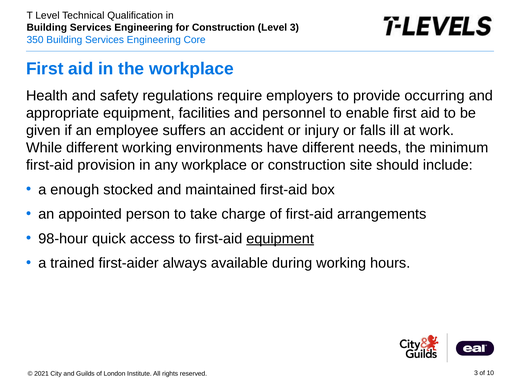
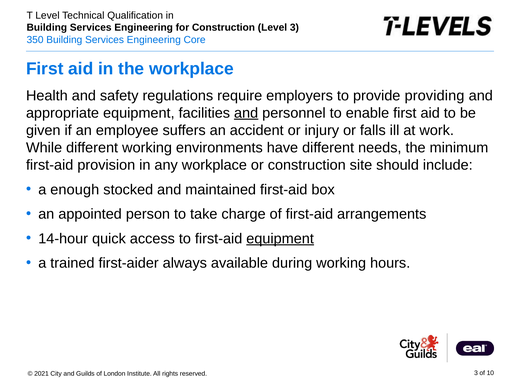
occurring: occurring -> providing
and at (246, 113) underline: none -> present
98-hour: 98-hour -> 14-hour
